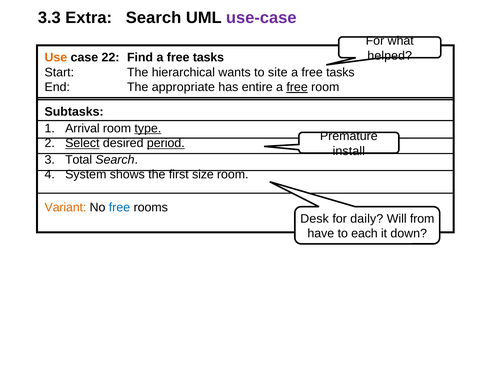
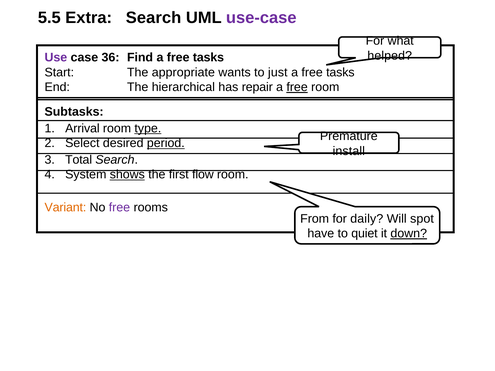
3.3: 3.3 -> 5.5
Use colour: orange -> purple
22: 22 -> 36
hierarchical: hierarchical -> appropriate
site: site -> just
appropriate: appropriate -> hierarchical
entire: entire -> repair
Select underline: present -> none
shows underline: none -> present
size: size -> flow
free at (119, 208) colour: blue -> purple
Desk: Desk -> From
from: from -> spot
each: each -> quiet
down underline: none -> present
